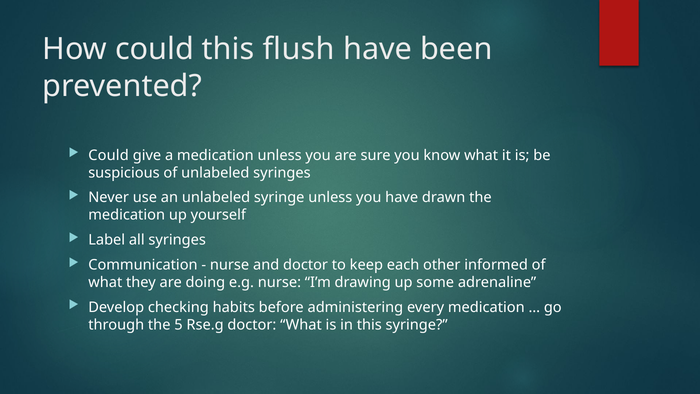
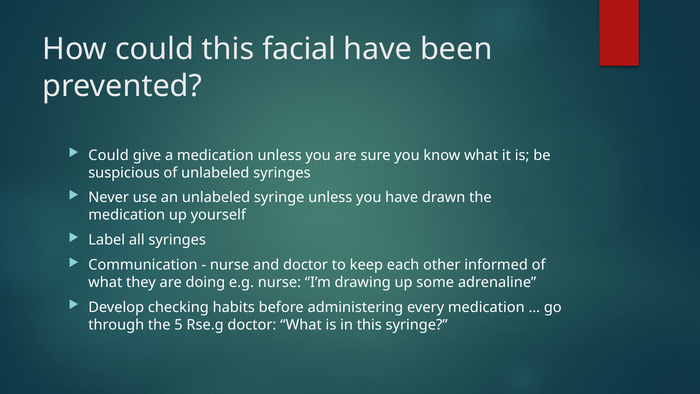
flush: flush -> facial
